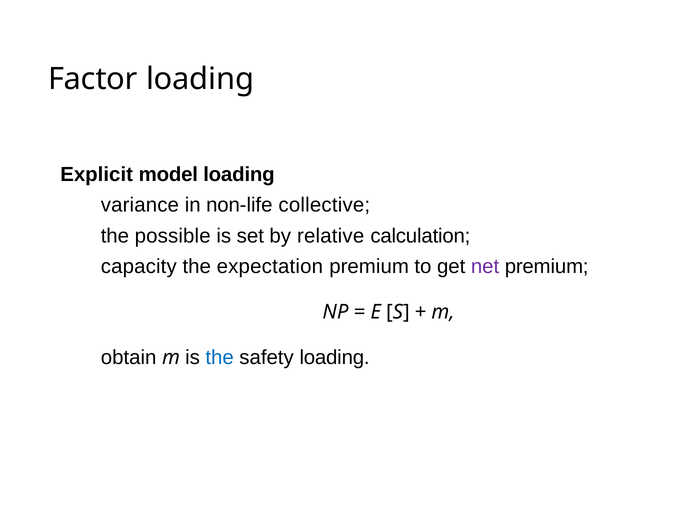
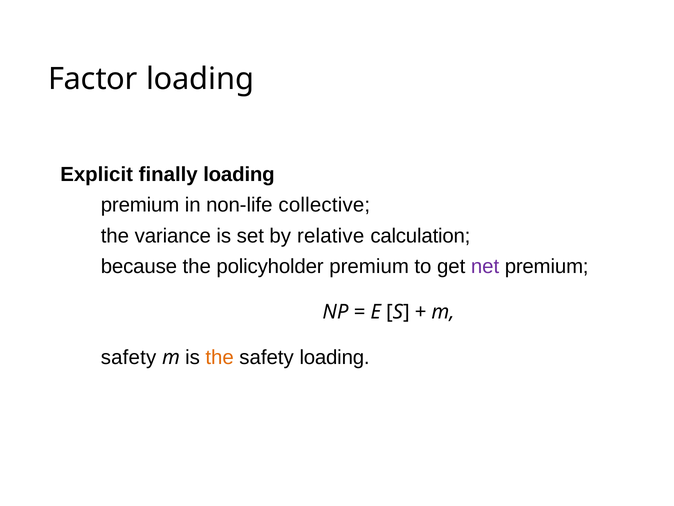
model: model -> finally
variance at (140, 205): variance -> premium
possible: possible -> variance
capacity: capacity -> because
expectation: expectation -> policyholder
obtain at (129, 358): obtain -> safety
the at (220, 358) colour: blue -> orange
